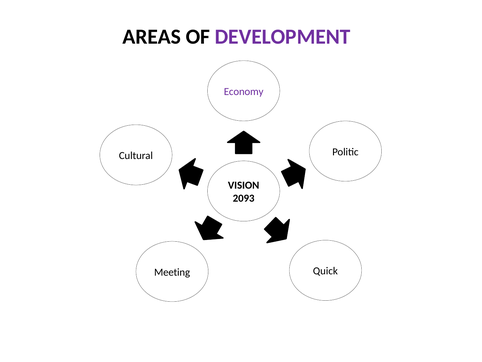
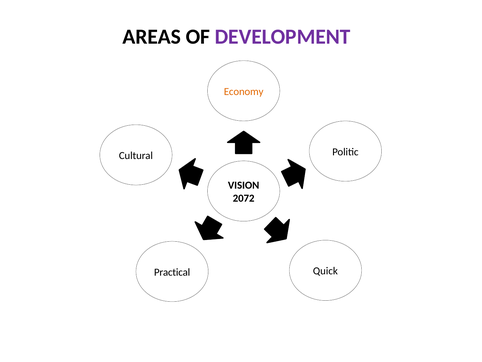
Economy colour: purple -> orange
2093: 2093 -> 2072
Meeting: Meeting -> Practical
